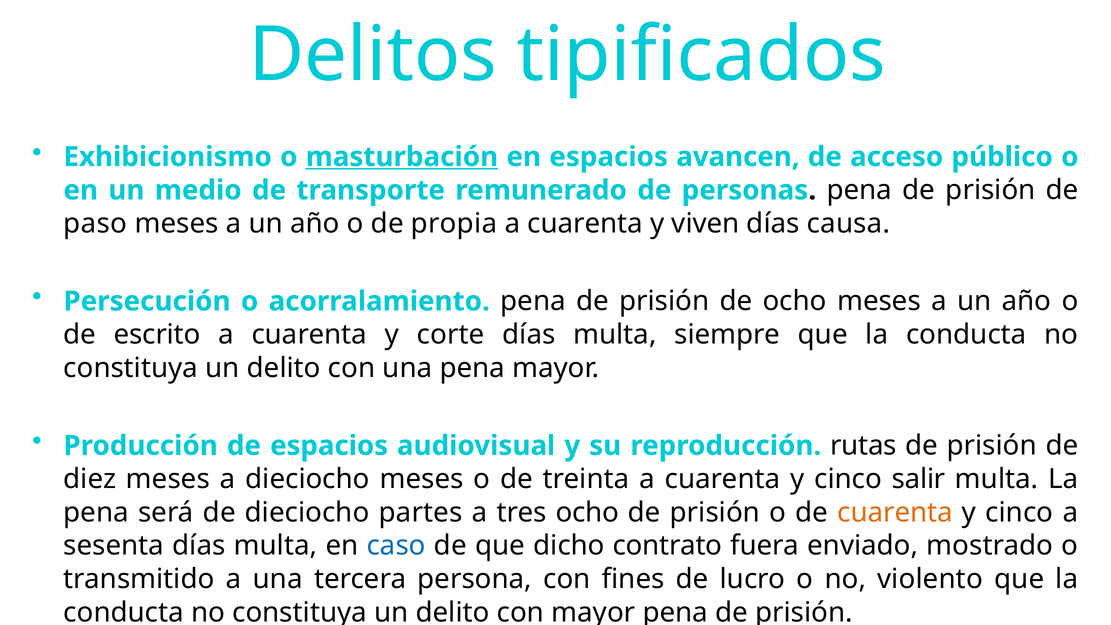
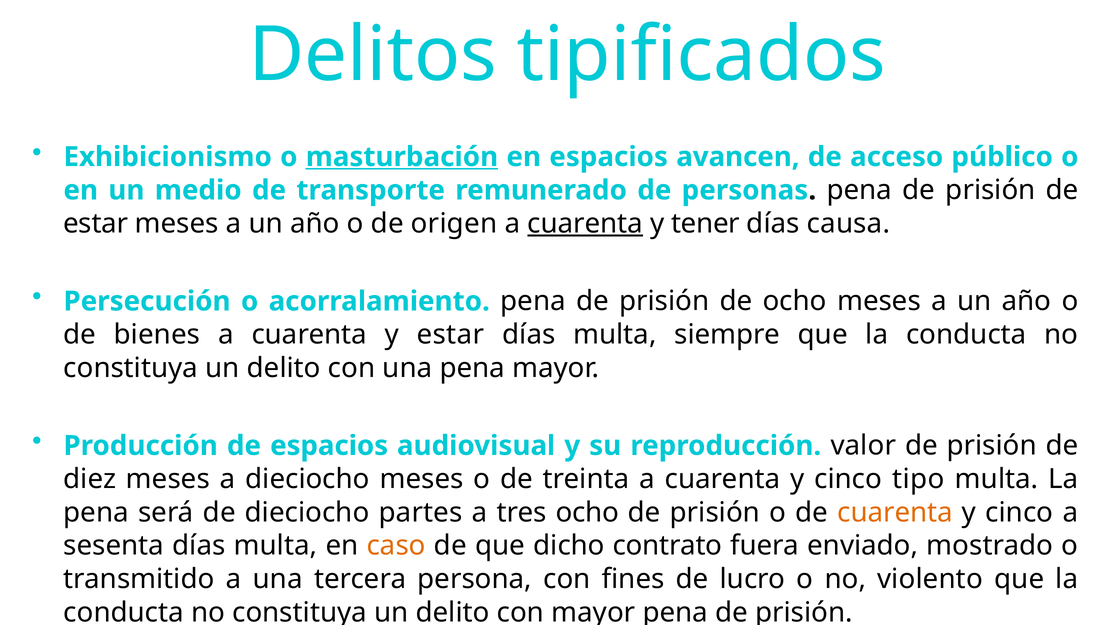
paso at (95, 224): paso -> estar
propia: propia -> origen
cuarenta at (585, 224) underline: none -> present
viven: viven -> tener
escrito: escrito -> bienes
y corte: corte -> estar
rutas: rutas -> valor
salir: salir -> tipo
caso colour: blue -> orange
